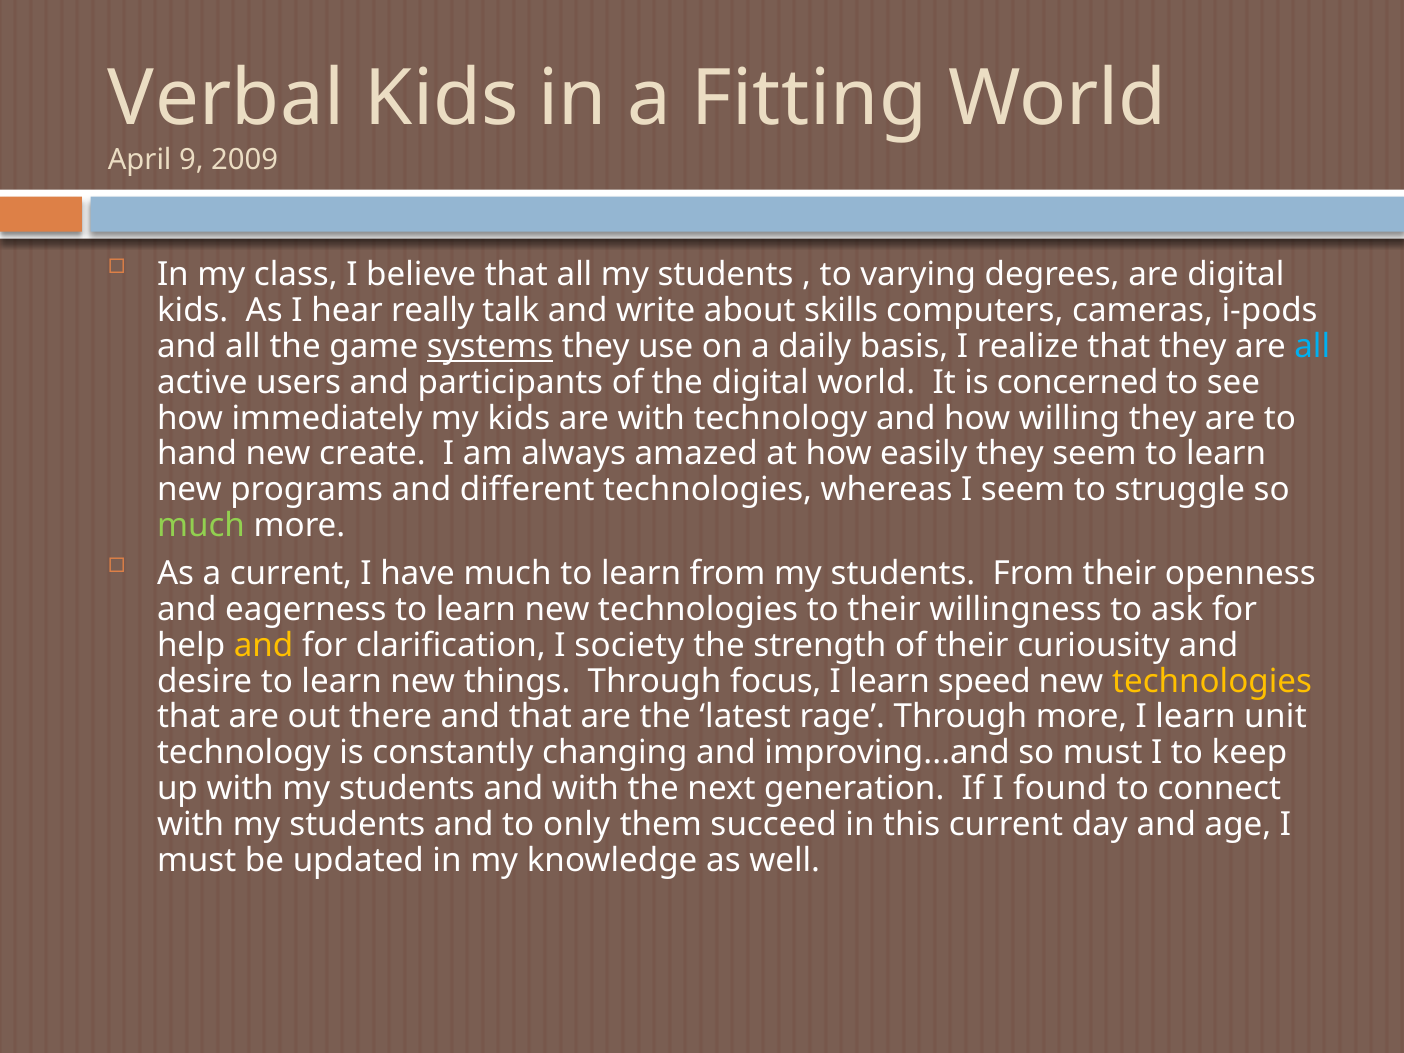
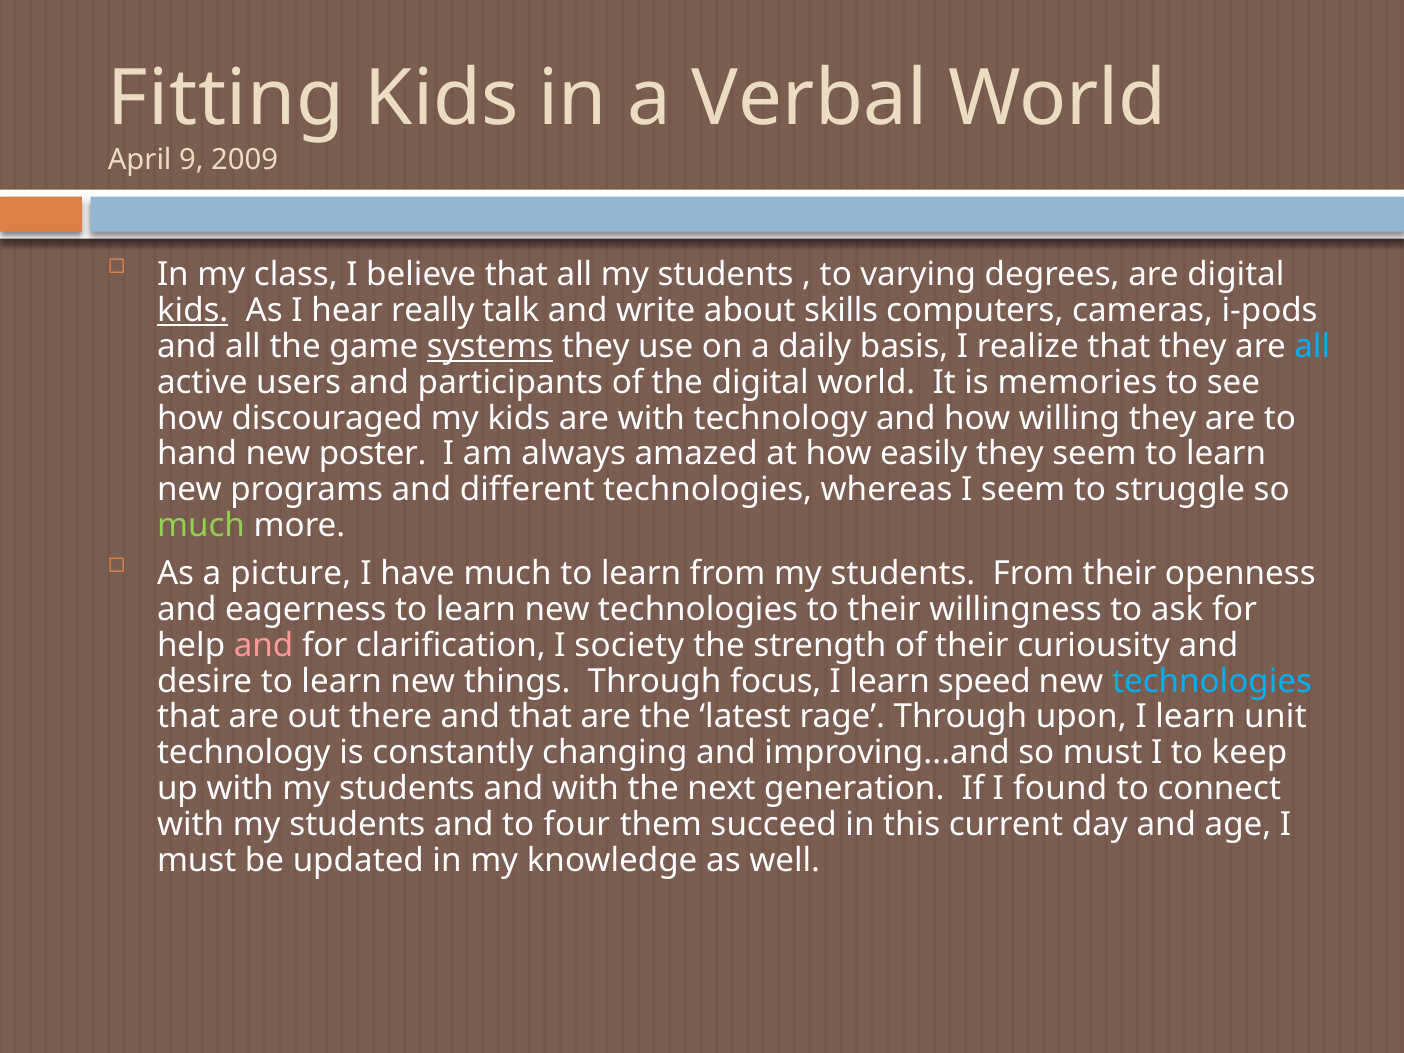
Verbal: Verbal -> Fitting
Fitting: Fitting -> Verbal
kids at (193, 311) underline: none -> present
concerned: concerned -> memories
immediately: immediately -> discouraged
create: create -> poster
a current: current -> picture
and at (264, 645) colour: yellow -> pink
technologies at (1212, 681) colour: yellow -> light blue
Through more: more -> upon
only: only -> four
